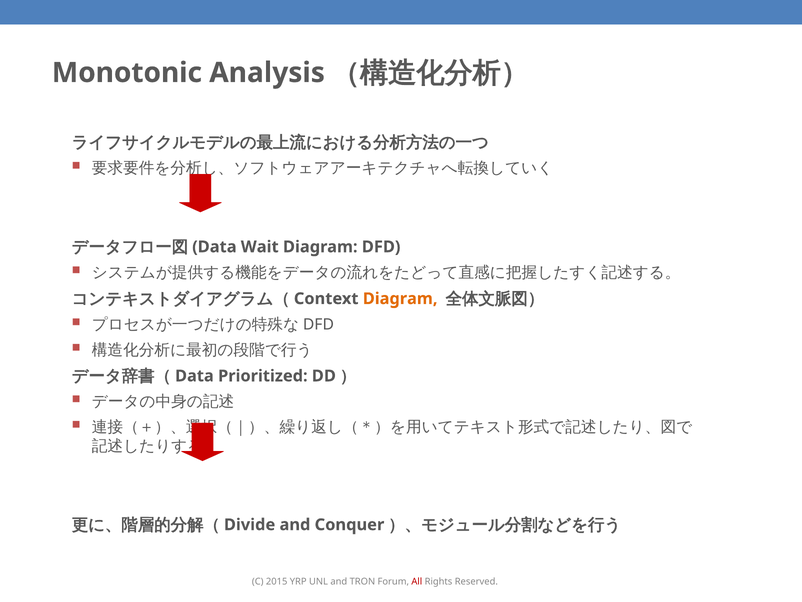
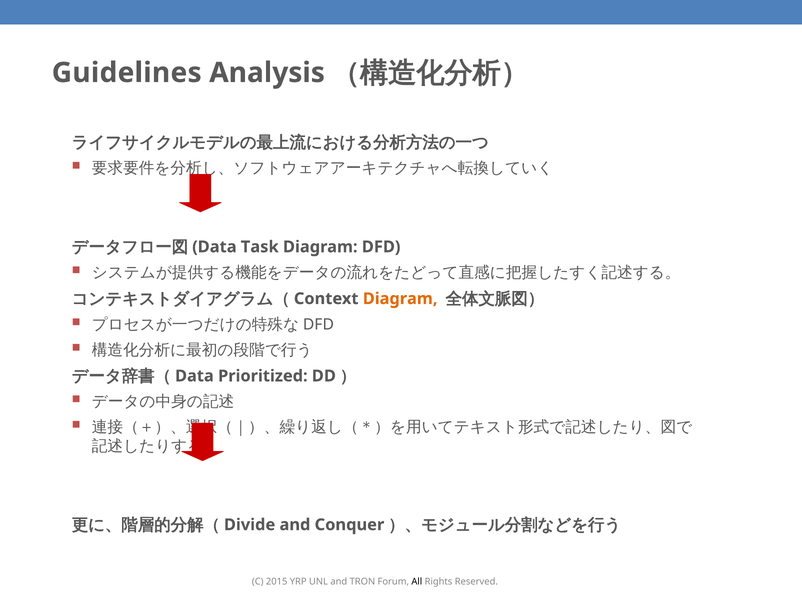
Monotonic: Monotonic -> Guidelines
Wait: Wait -> Task
All colour: red -> black
